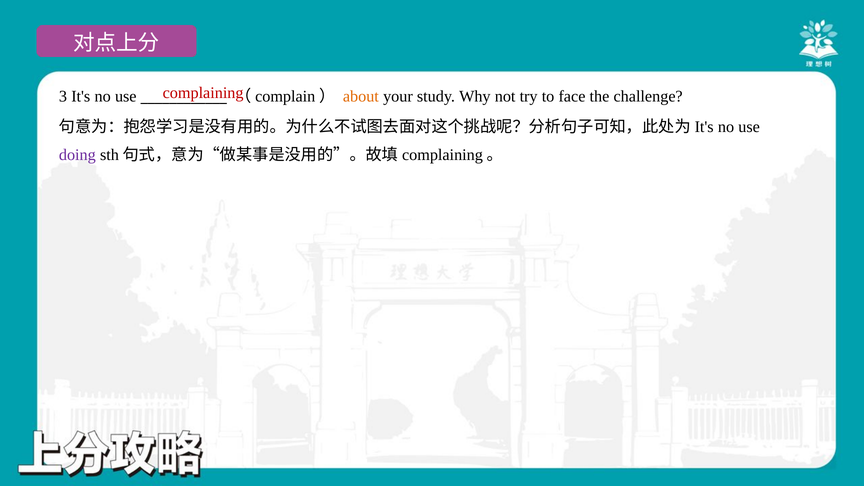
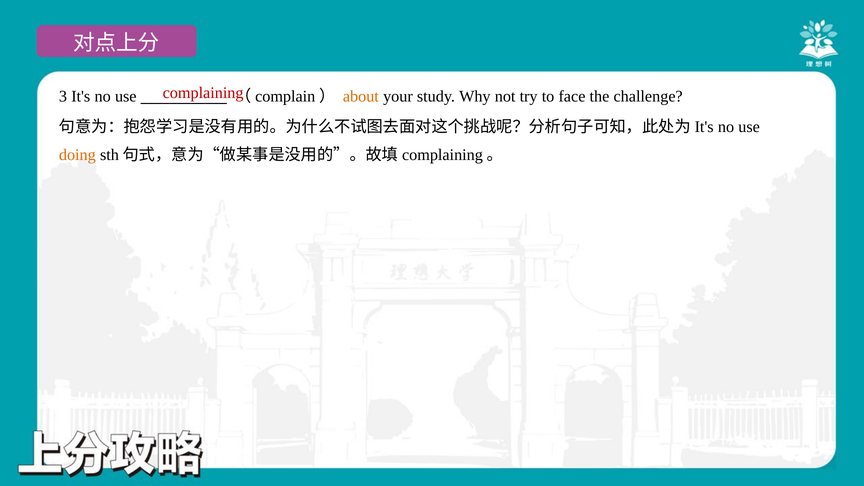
doing colour: purple -> orange
